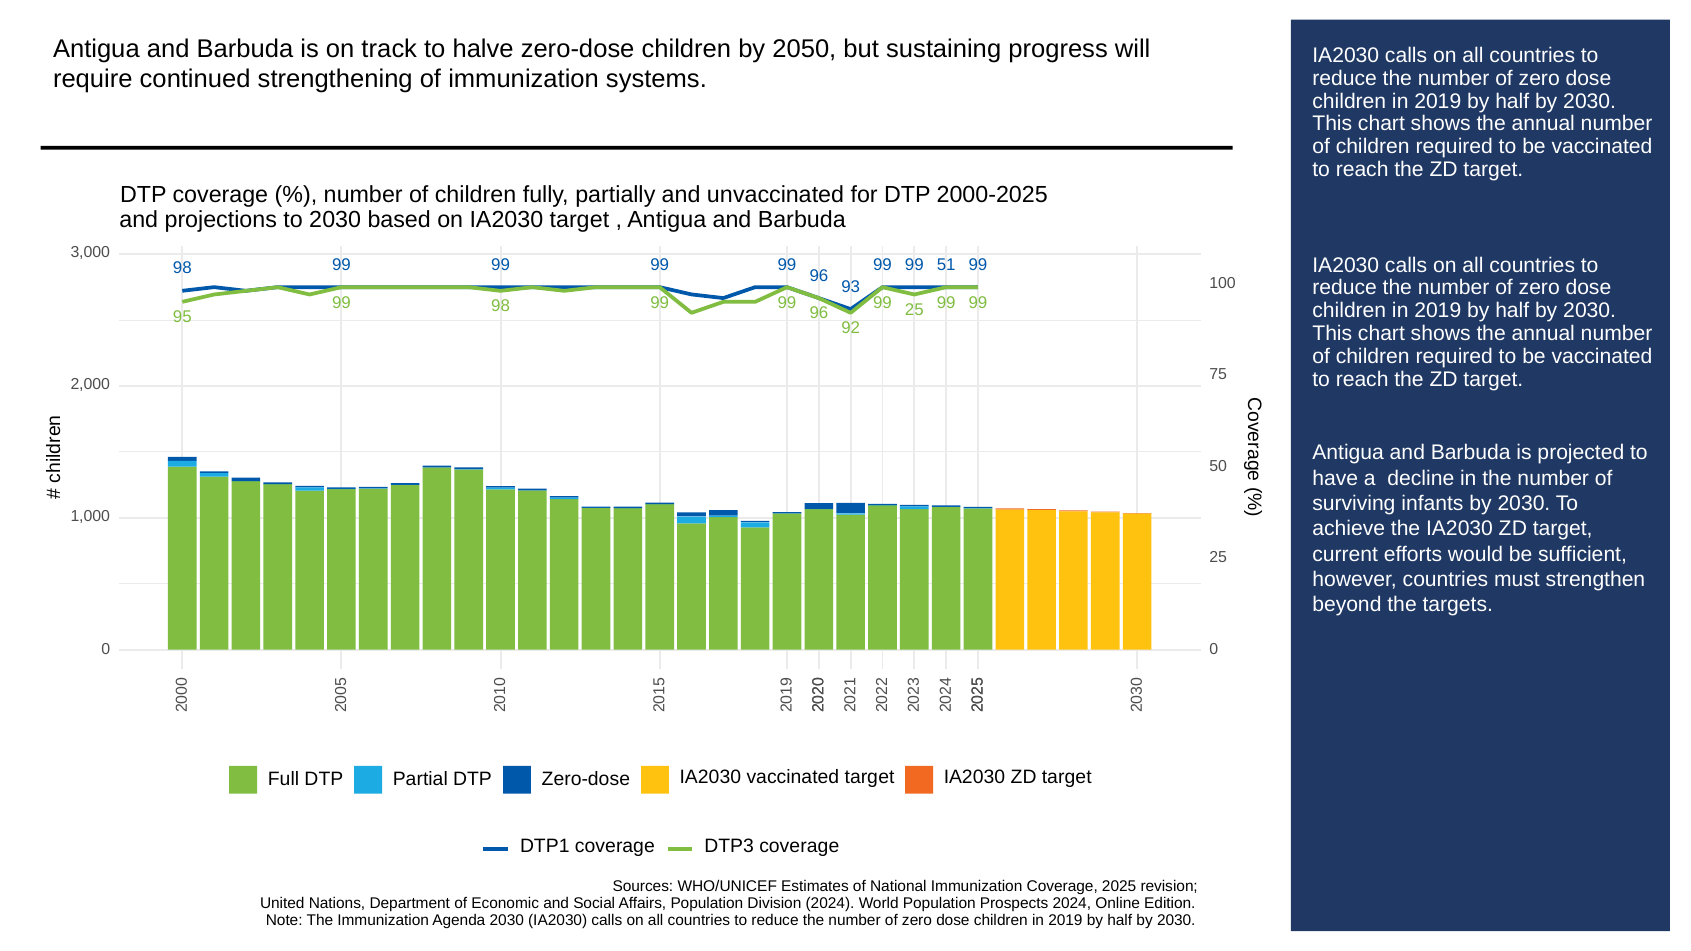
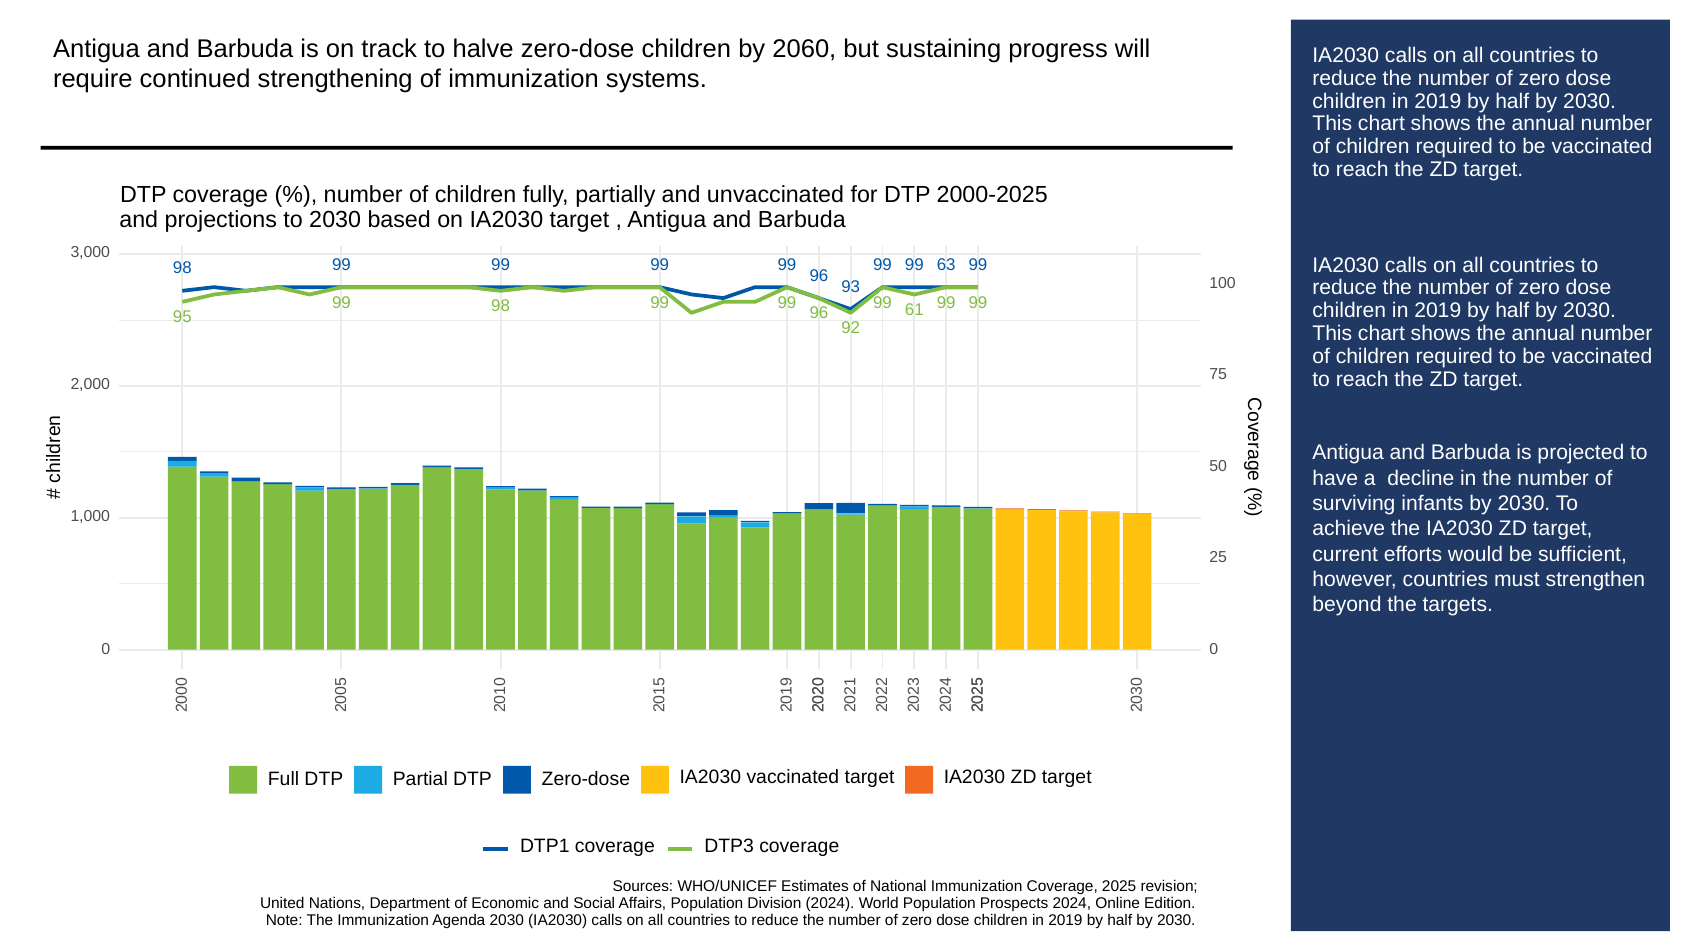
2050: 2050 -> 2060
51: 51 -> 63
99 25: 25 -> 61
